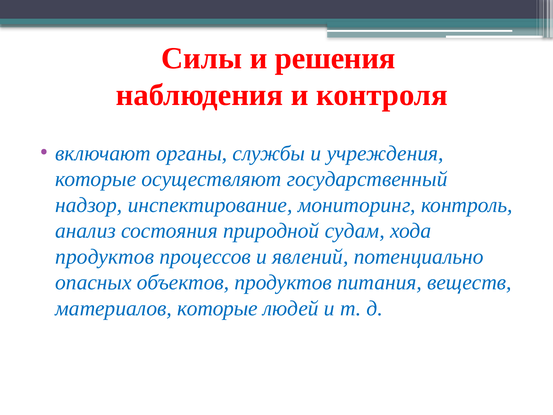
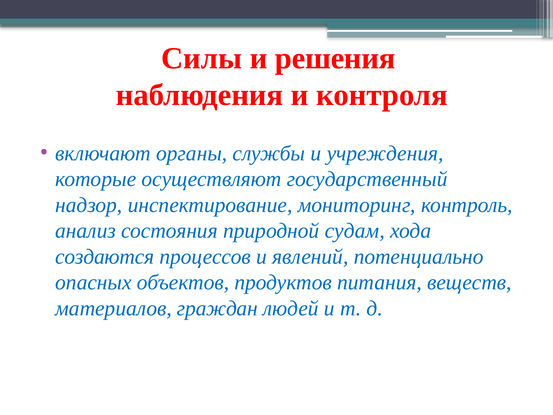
продуктов at (105, 257): продуктов -> создаются
материалов которые: которые -> граждан
